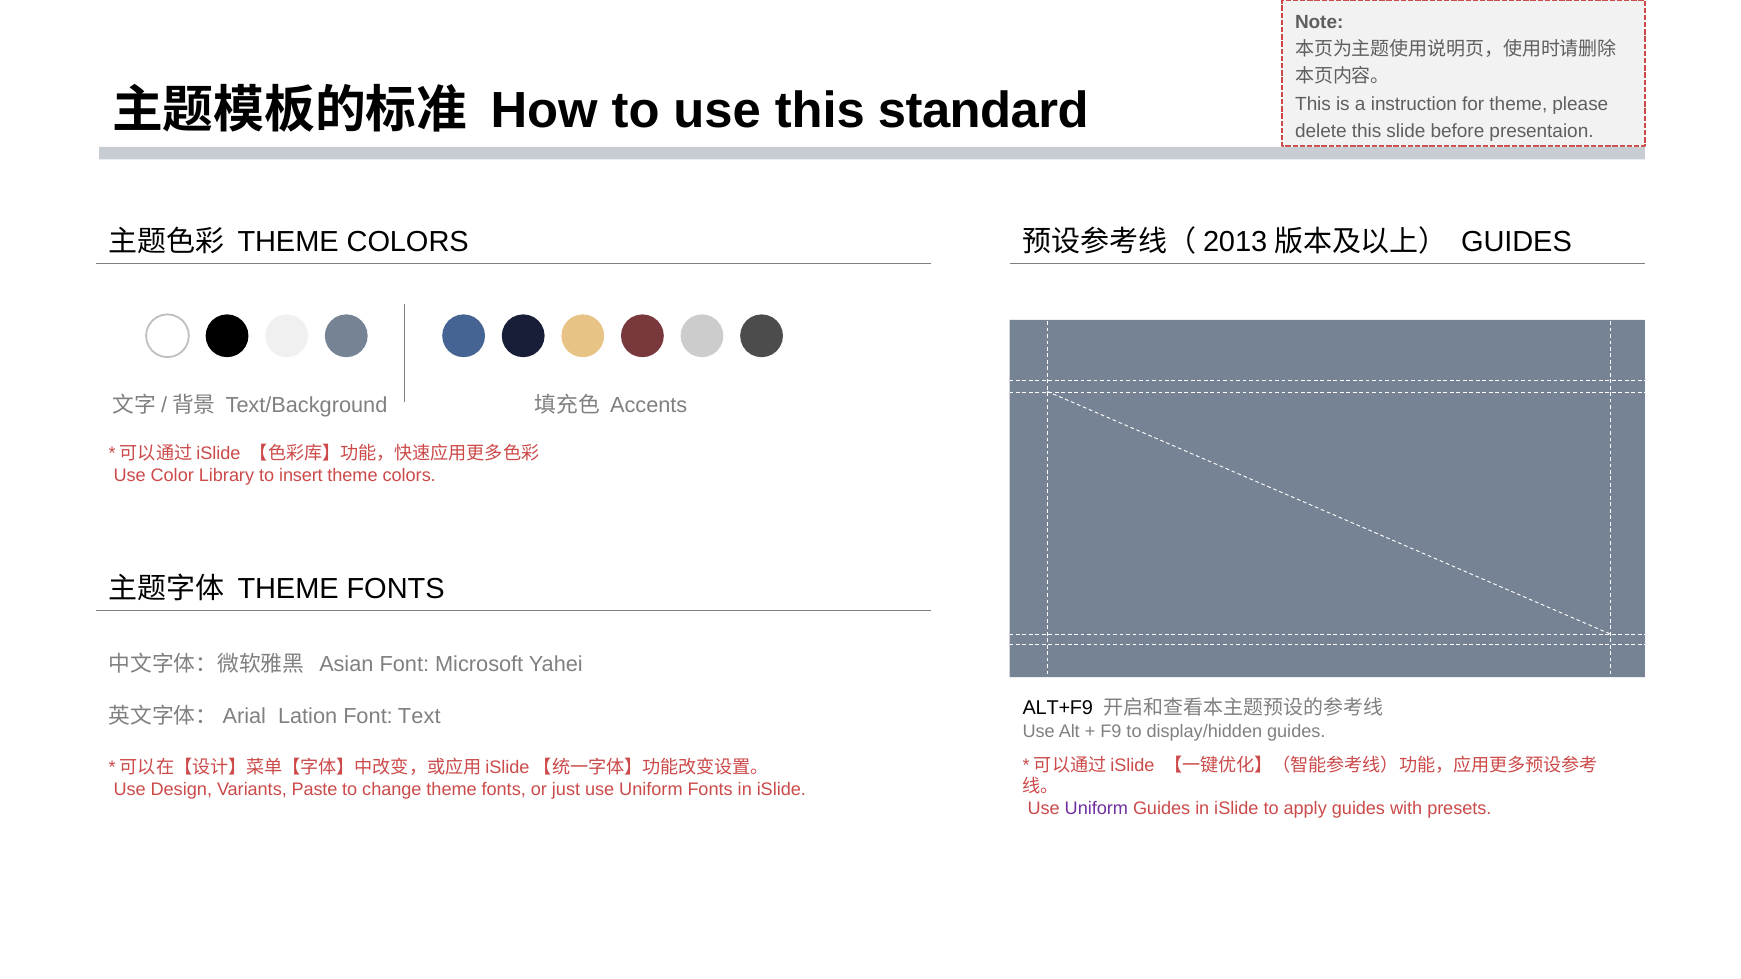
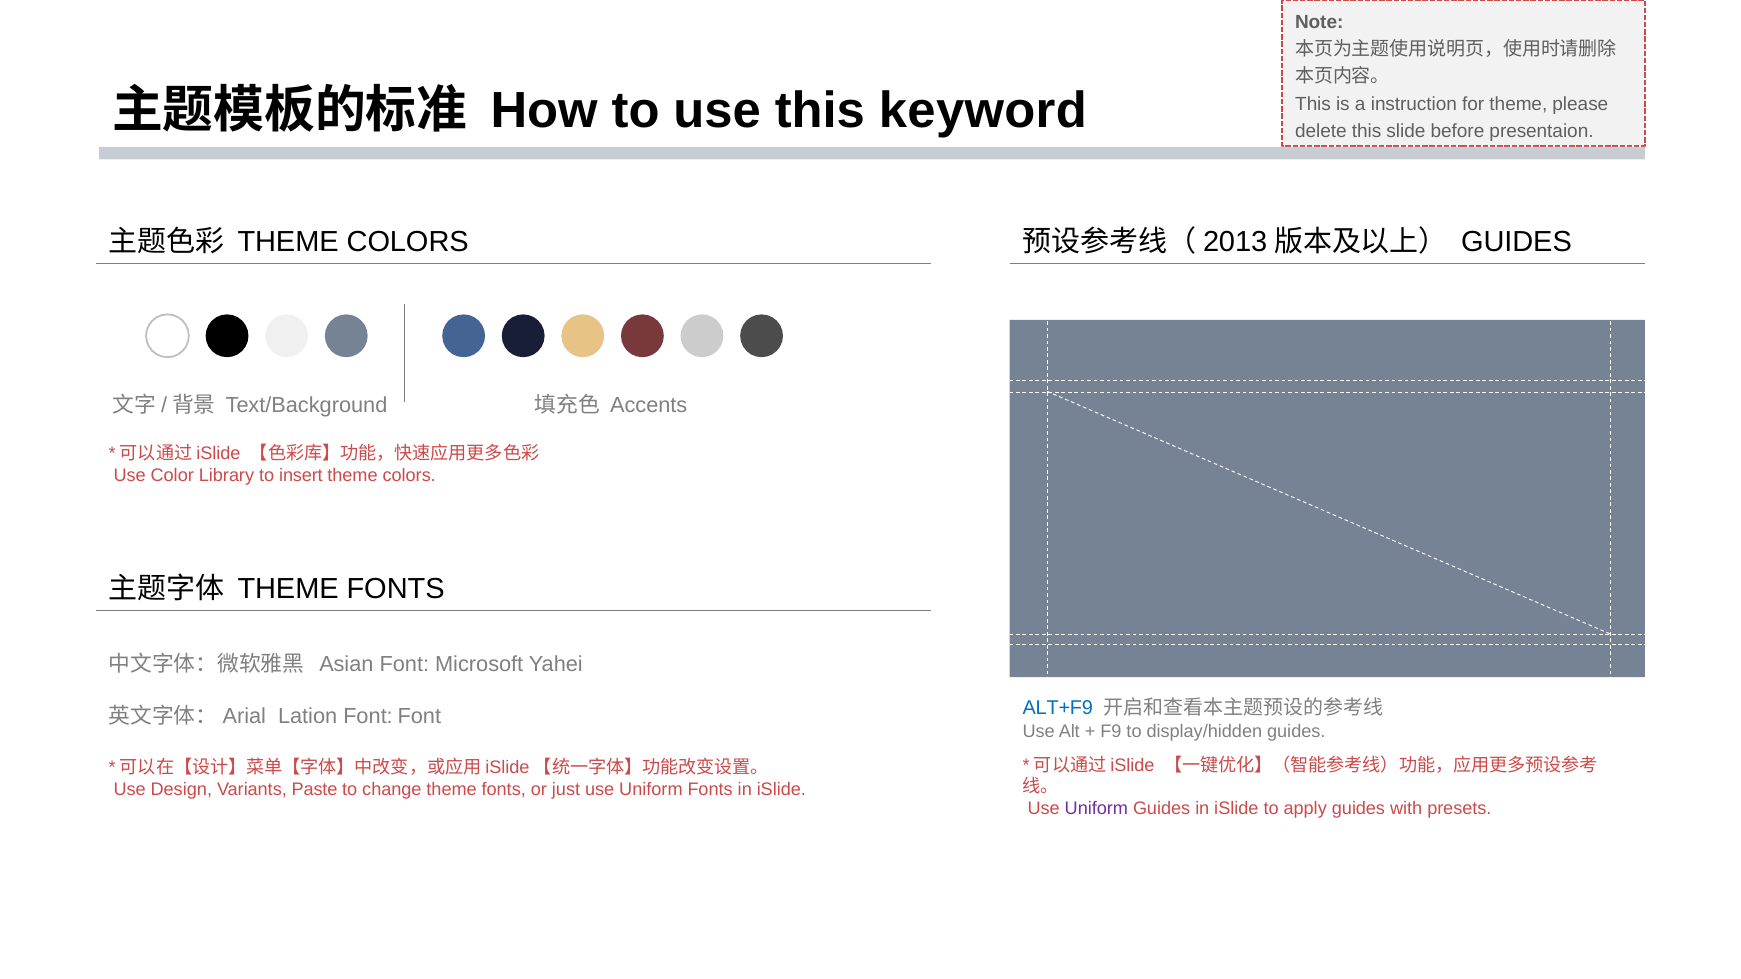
standard: standard -> keyword
ALT+F9 colour: black -> blue
Font Text: Text -> Font
